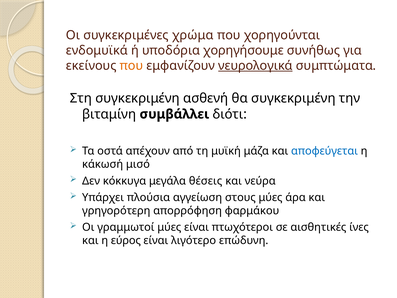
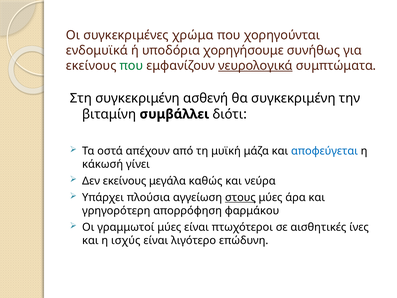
που at (131, 66) colour: orange -> green
μισό: μισό -> γίνει
Δεν κόκκυγα: κόκκυγα -> εκείνους
θέσεις: θέσεις -> καθώς
στους underline: none -> present
εύρος: εύρος -> ισχύς
